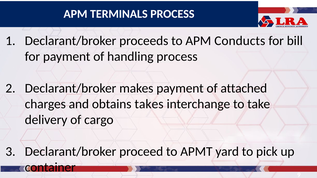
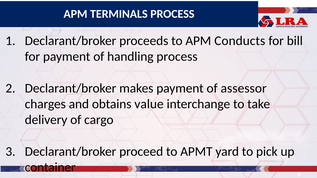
attached: attached -> assessor
takes: takes -> value
